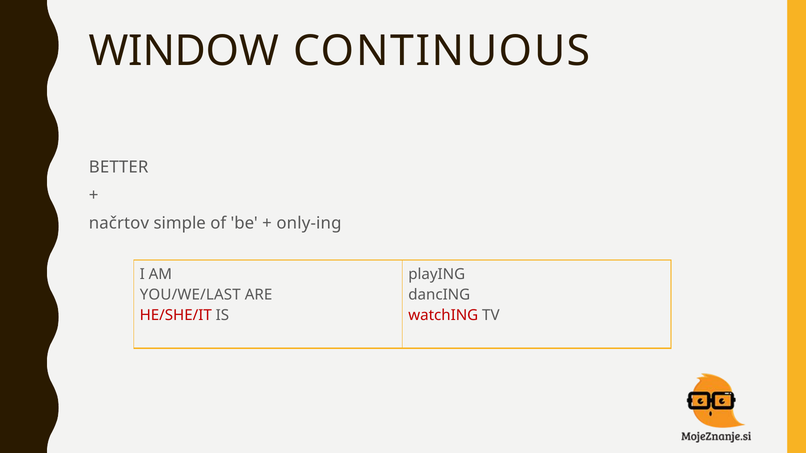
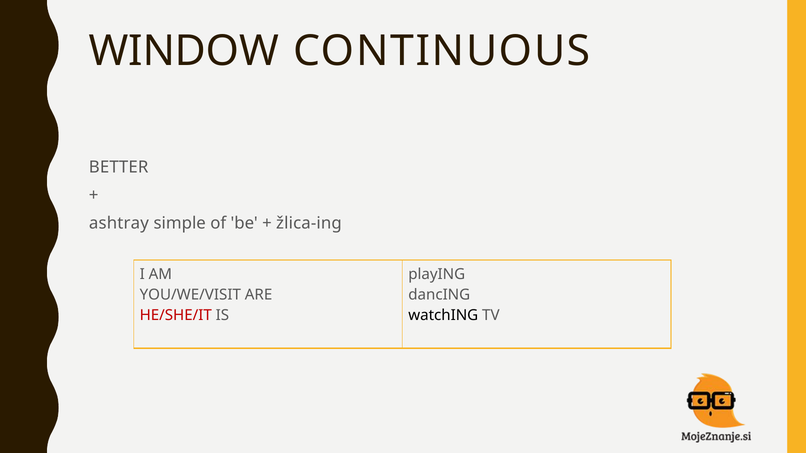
načrtov: načrtov -> ashtray
only-ing: only-ing -> žlica-ing
YOU/WE/LAST: YOU/WE/LAST -> YOU/WE/VISIT
watchING colour: red -> black
